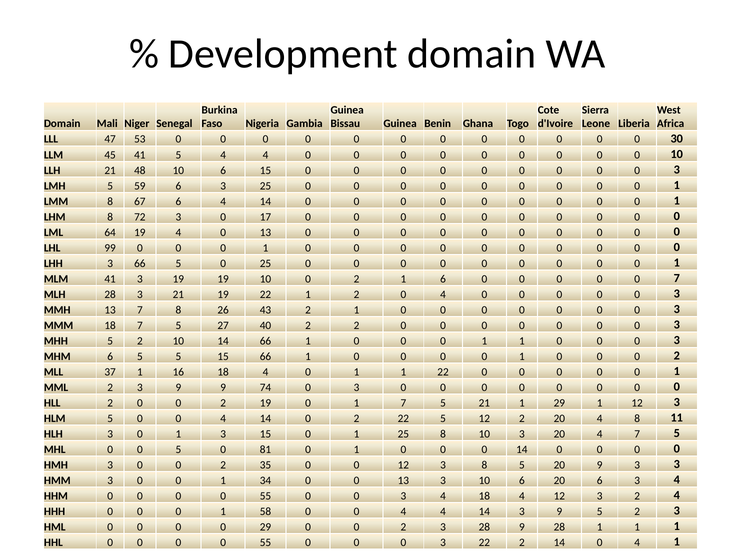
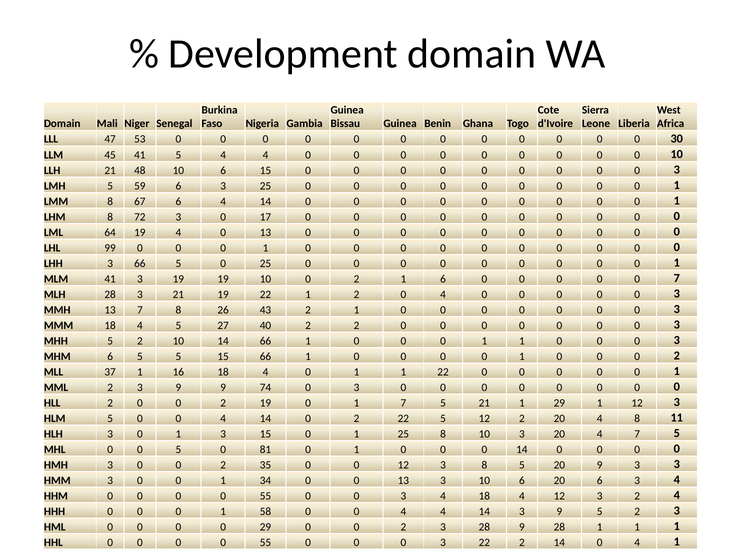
MMM 18 7: 7 -> 4
